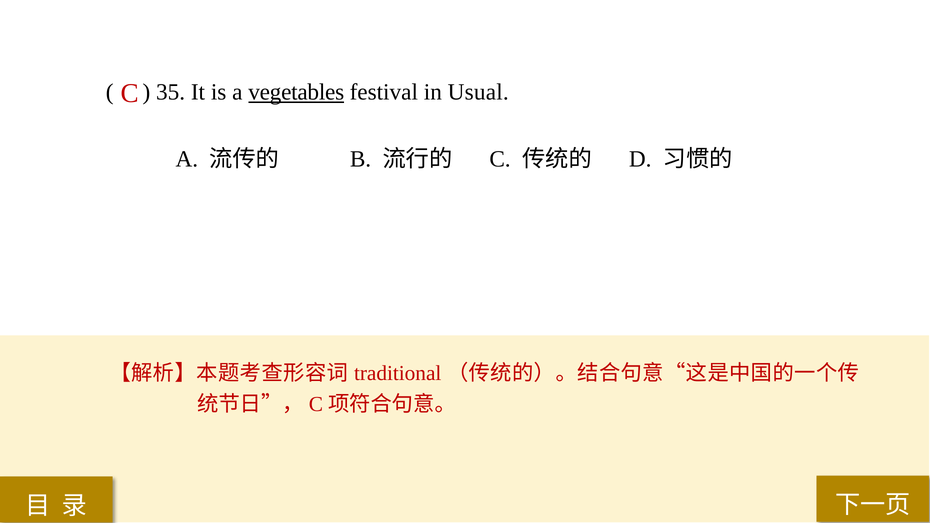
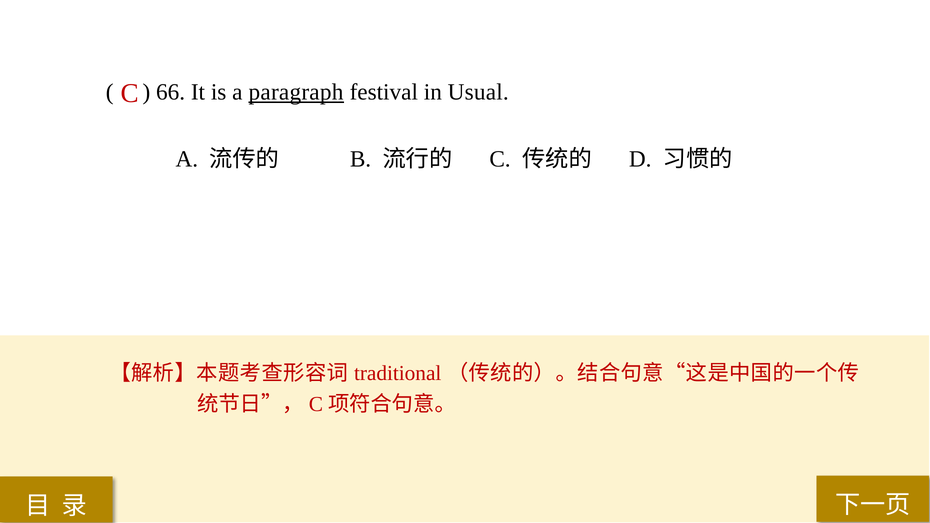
35: 35 -> 66
vegetables: vegetables -> paragraph
